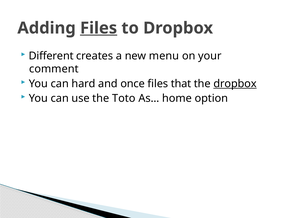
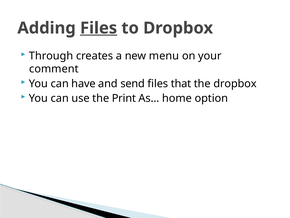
Different: Different -> Through
hard: hard -> have
once: once -> send
dropbox at (235, 83) underline: present -> none
Toto: Toto -> Print
